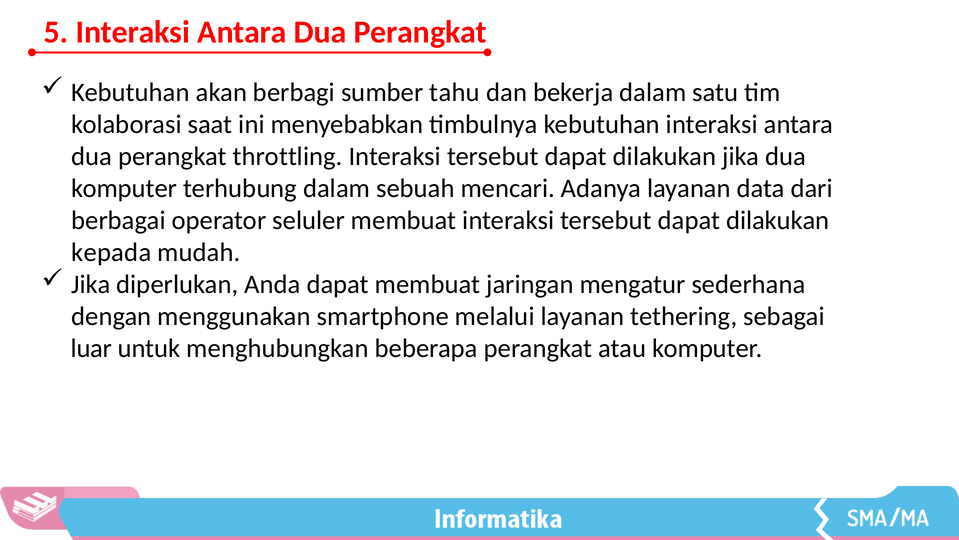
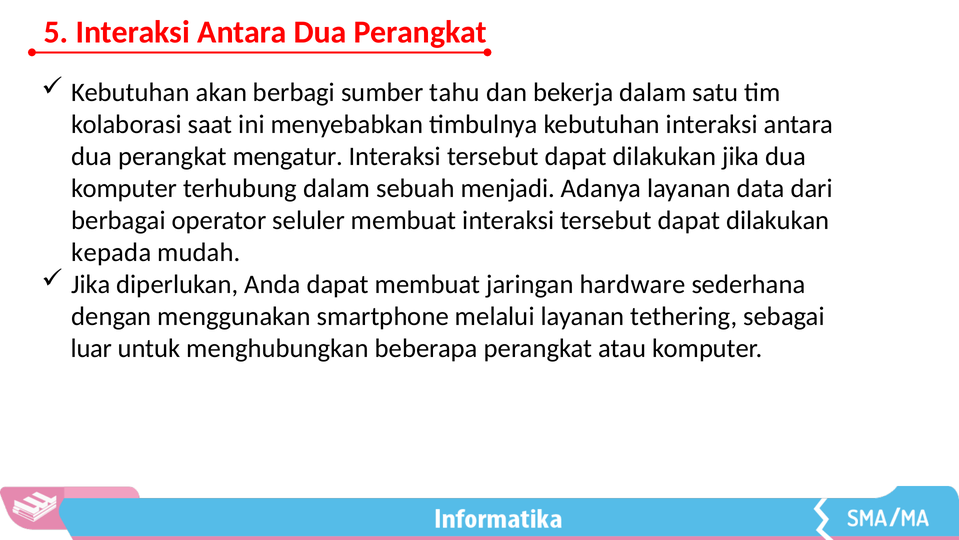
throttling: throttling -> mengatur
mencari: mencari -> menjadi
mengatur: mengatur -> hardware
